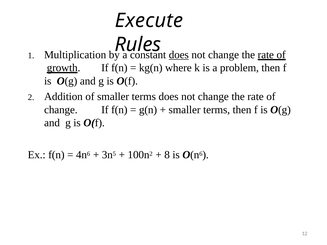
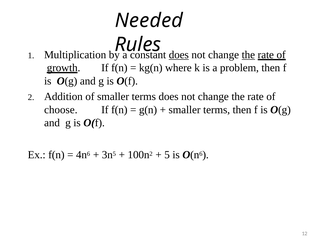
Execute: Execute -> Needed
the at (248, 55) underline: none -> present
change at (61, 110): change -> choose
8 at (167, 155): 8 -> 5
